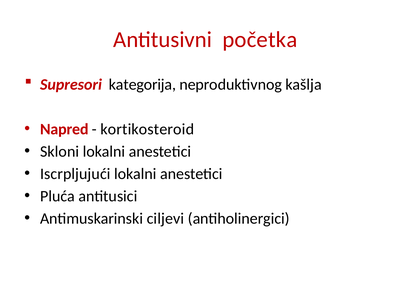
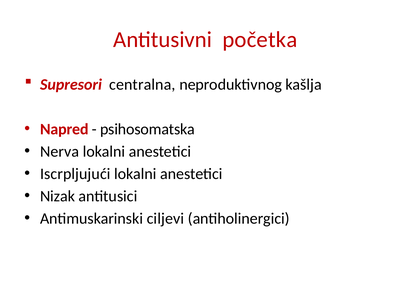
kategorija: kategorija -> centralna
kortikosteroid: kortikosteroid -> psihosomatska
Skloni: Skloni -> Nerva
Pluća: Pluća -> Nizak
